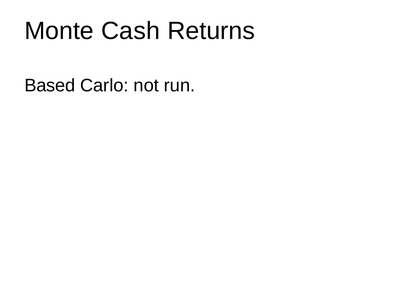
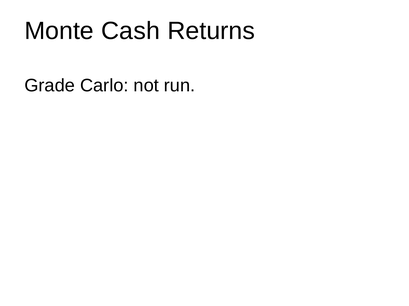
Based: Based -> Grade
